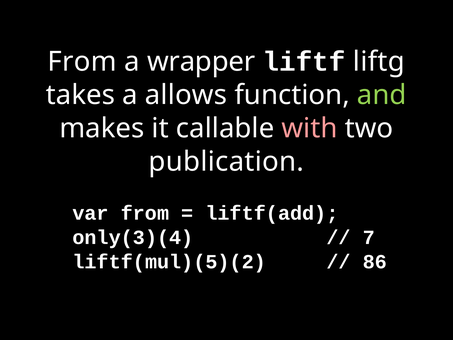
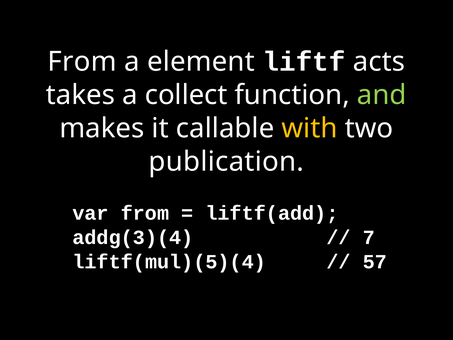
wrapper: wrapper -> element
liftg: liftg -> acts
allows: allows -> collect
with colour: pink -> yellow
only(3)(4: only(3)(4 -> addg(3)(4
liftf(mul)(5)(2: liftf(mul)(5)(2 -> liftf(mul)(5)(4
86: 86 -> 57
